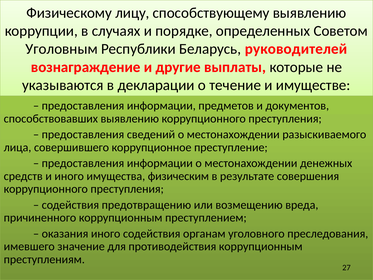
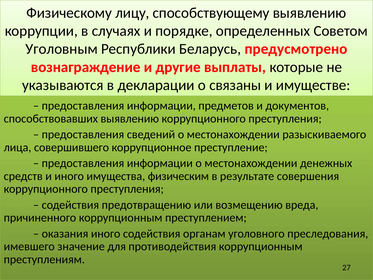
руководителей: руководителей -> предусмотрено
течение: течение -> связаны
